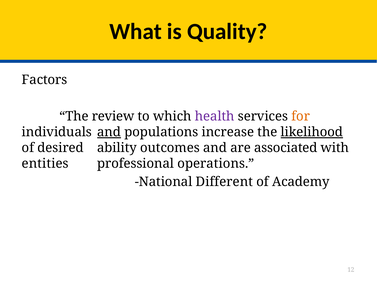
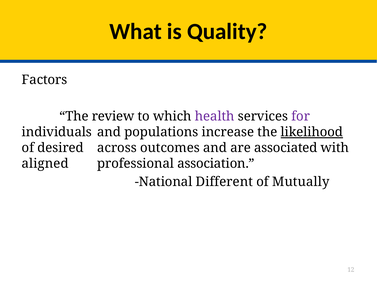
for colour: orange -> purple
and at (109, 132) underline: present -> none
ability: ability -> across
entities: entities -> aligned
operations: operations -> association
Academy: Academy -> Mutually
